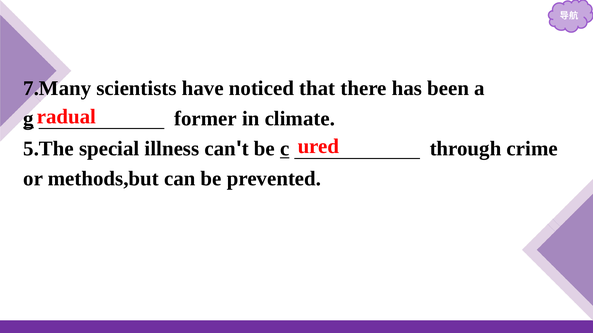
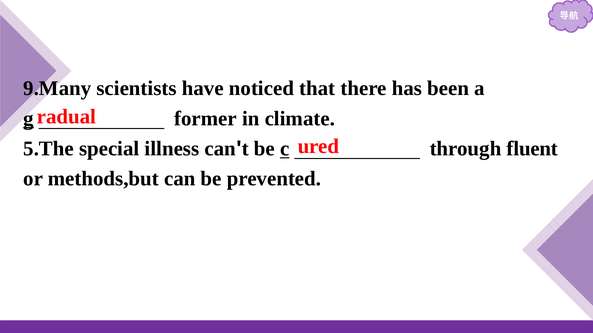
7.Many: 7.Many -> 9.Many
crime: crime -> fluent
